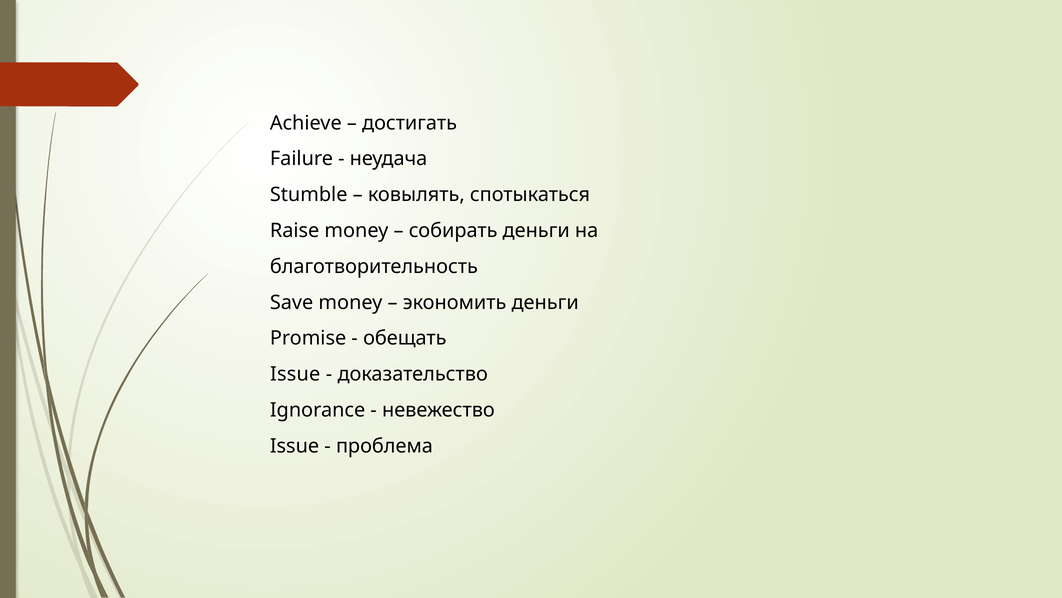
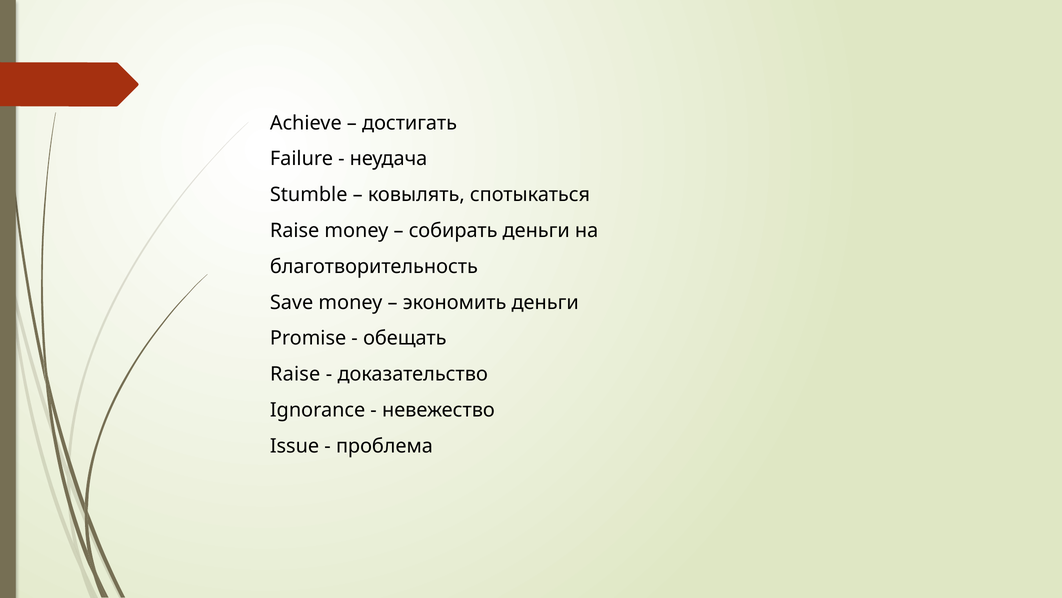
Issue at (295, 374): Issue -> Raise
